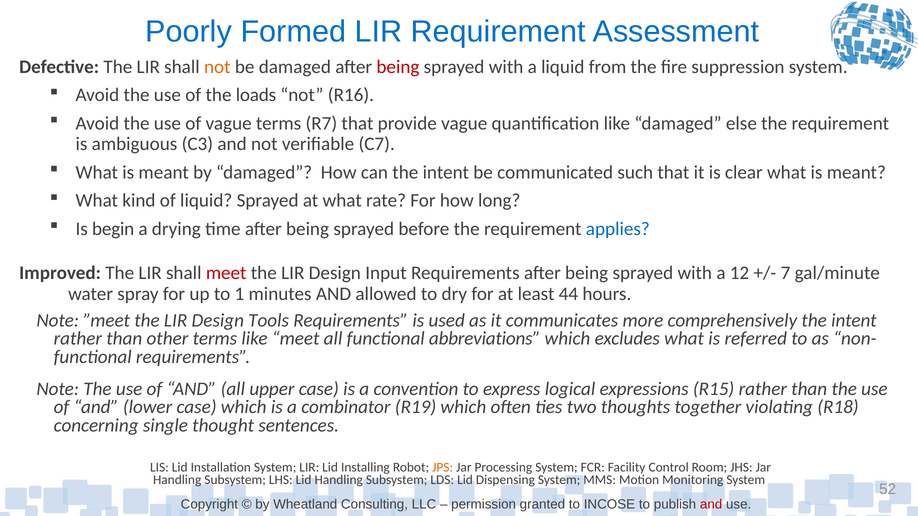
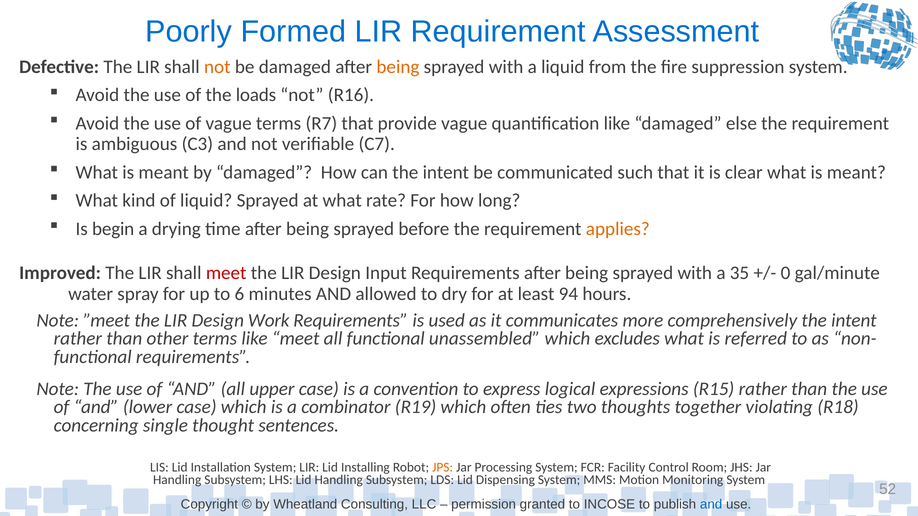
being at (398, 67) colour: red -> orange
applies colour: blue -> orange
12: 12 -> 35
7: 7 -> 0
1: 1 -> 6
44: 44 -> 94
Tools: Tools -> Work
abbreviations: abbreviations -> unassembled
and at (711, 504) colour: red -> blue
